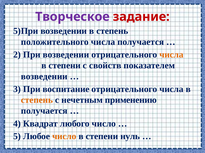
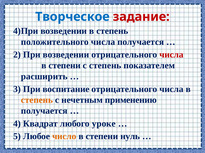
Творческое colour: purple -> blue
5)При: 5)При -> 4)При
числа at (171, 55) colour: orange -> red
с свойств: свойств -> степень
возведении at (44, 77): возведении -> расширить
любого число: число -> уроке
